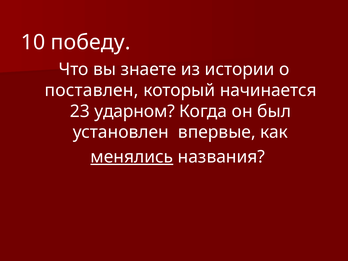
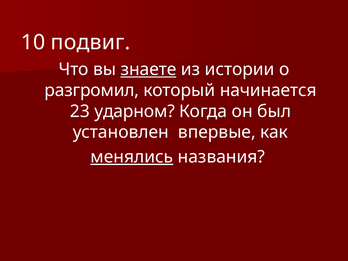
победу: победу -> подвиг
знаете underline: none -> present
поставлен: поставлен -> разгромил
